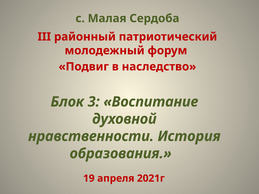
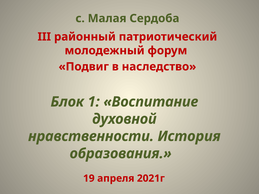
3: 3 -> 1
